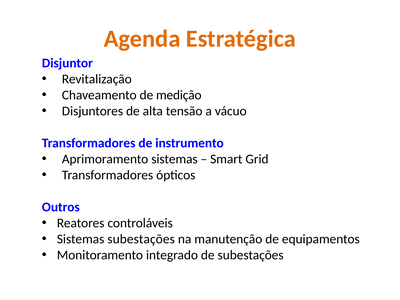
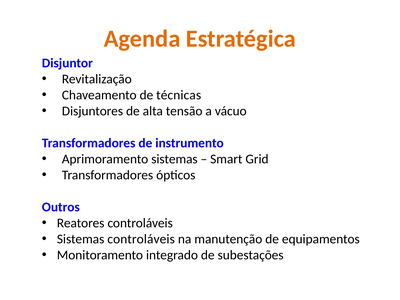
medição: medição -> técnicas
Sistemas subestações: subestações -> controláveis
